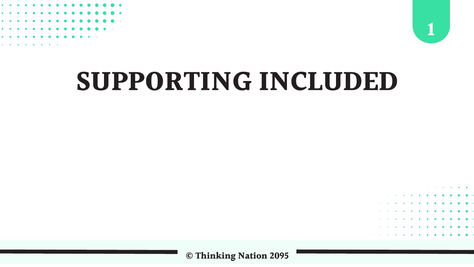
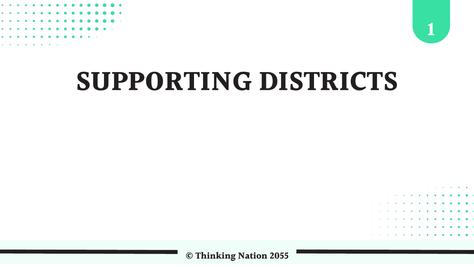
INCLUDED: INCLUDED -> DISTRICTS
2095: 2095 -> 2055
